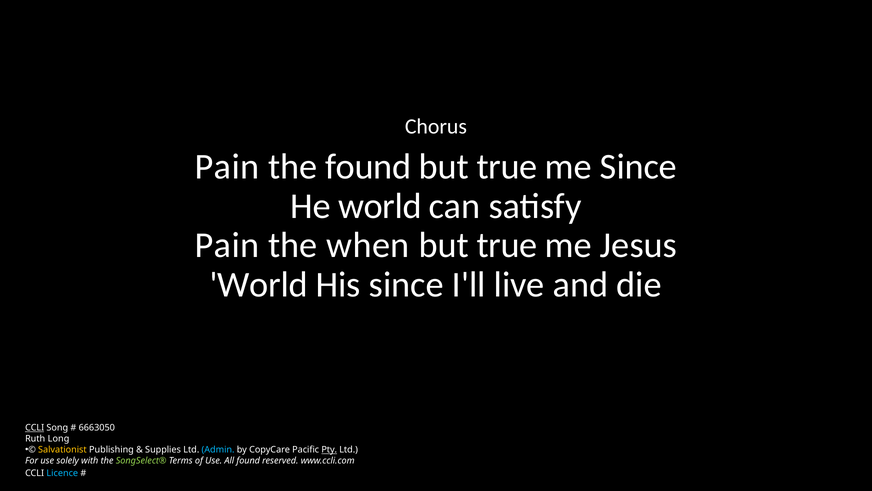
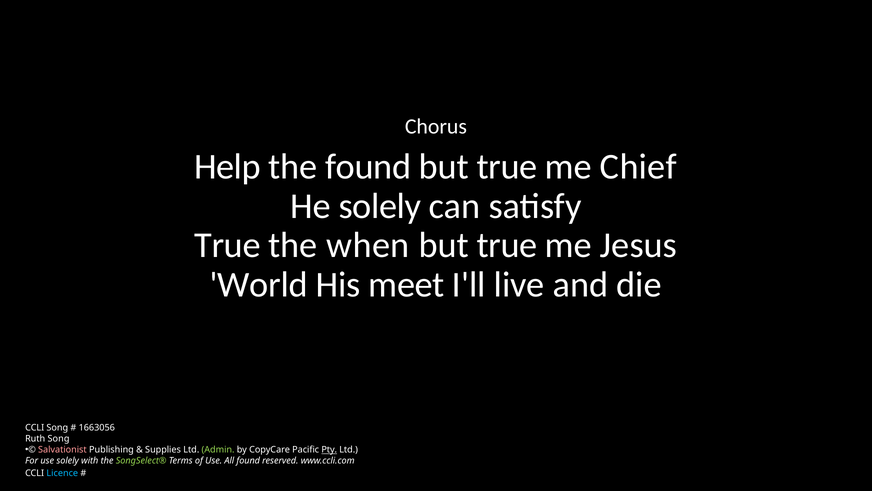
Pain at (227, 167): Pain -> Help
me Since: Since -> Chief
He world: world -> solely
Pain at (227, 245): Pain -> True
His since: since -> meet
CCLI at (35, 428) underline: present -> none
6663050: 6663050 -> 1663056
Ruth Long: Long -> Song
Salvationist colour: yellow -> pink
Admin colour: light blue -> light green
